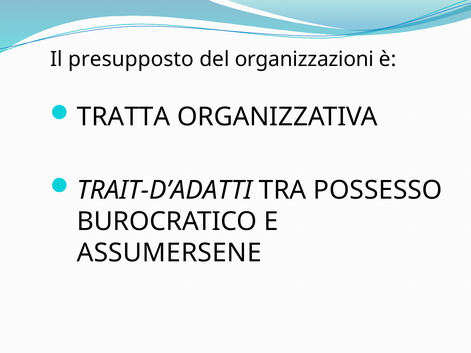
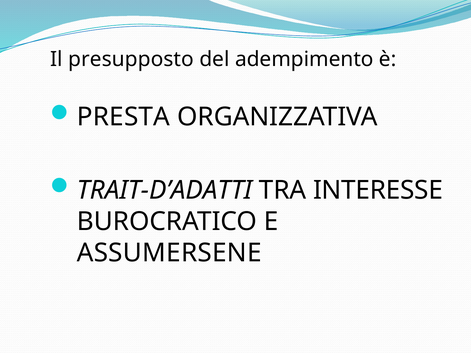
organizzazioni: organizzazioni -> adempimento
TRATTA: TRATTA -> PRESTA
POSSESSO: POSSESSO -> INTERESSE
